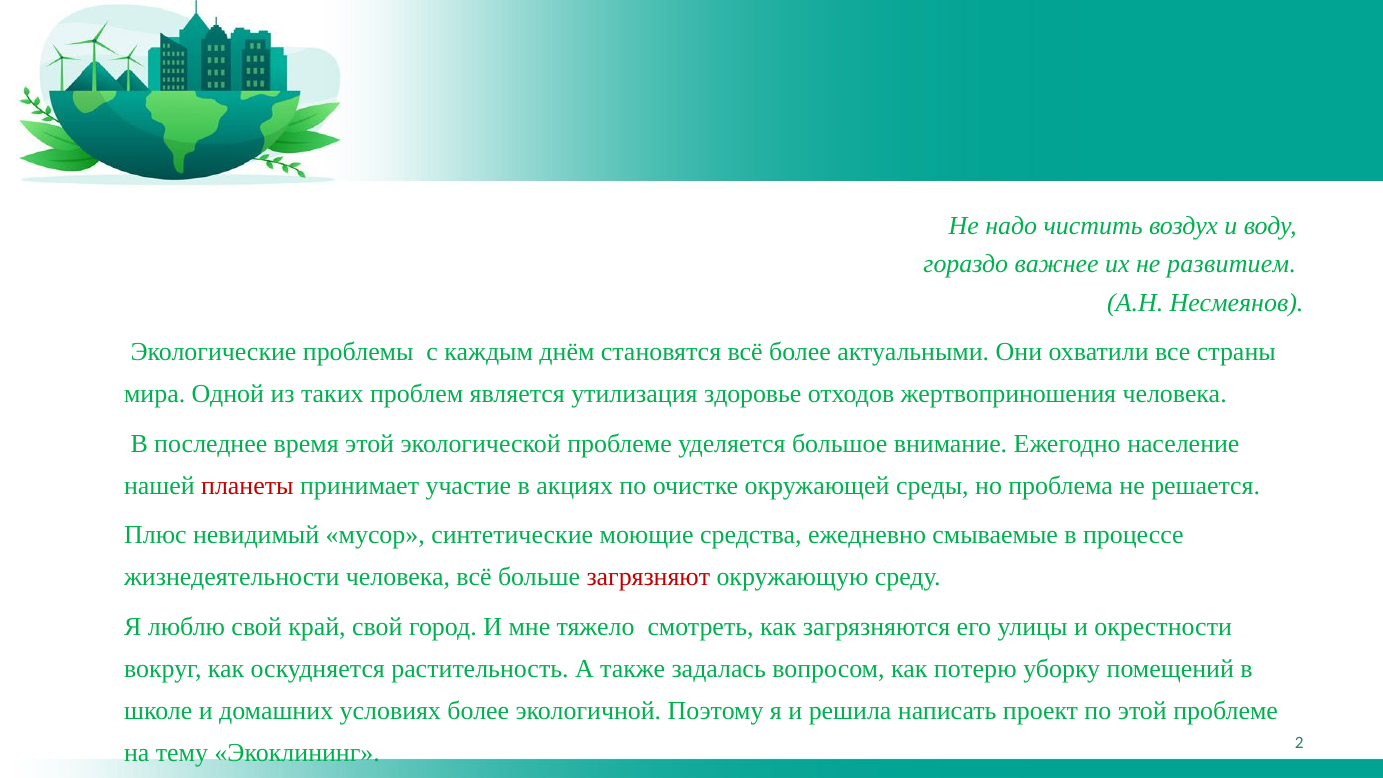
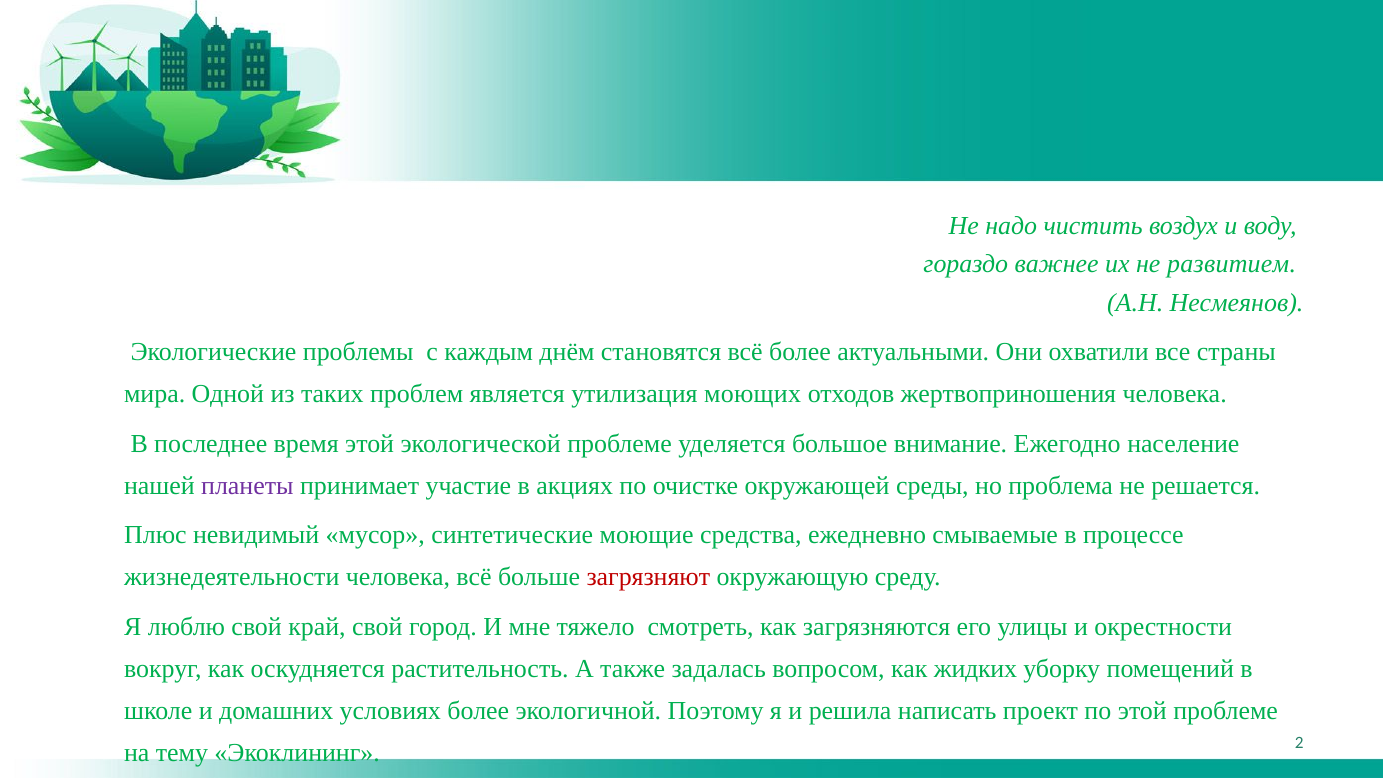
здоровье: здоровье -> моющих
планеты colour: red -> purple
потерю: потерю -> жидких
